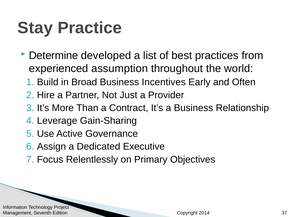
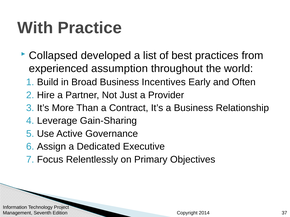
Stay: Stay -> With
Determine: Determine -> Collapsed
